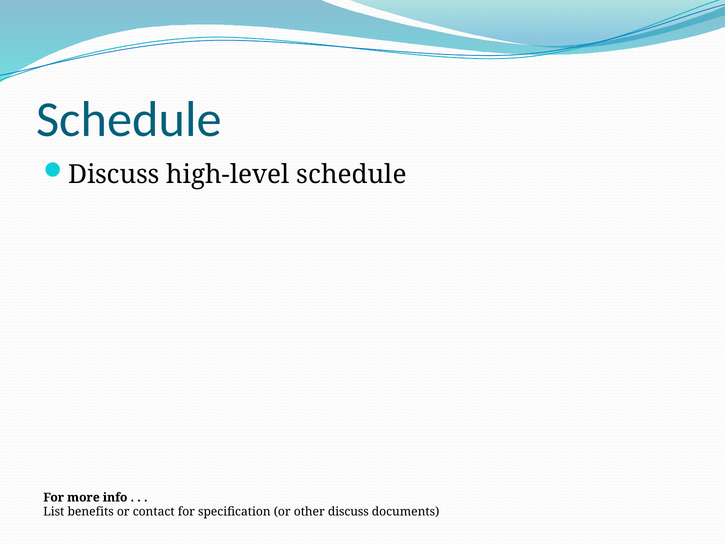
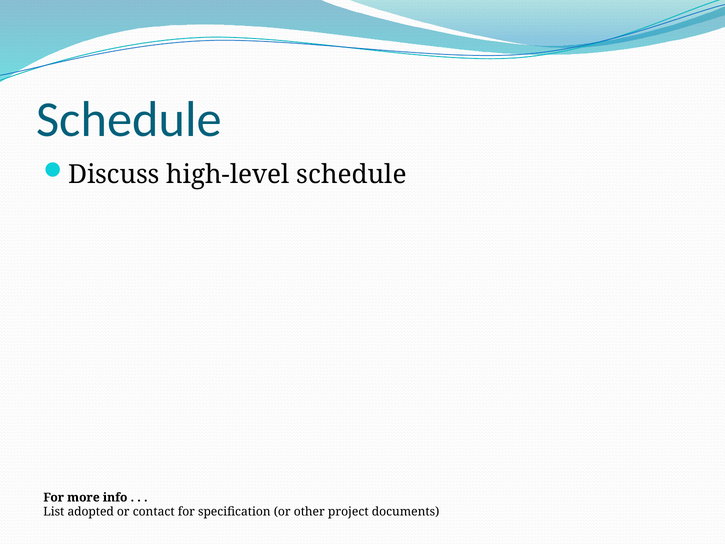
benefits: benefits -> adopted
other discuss: discuss -> project
